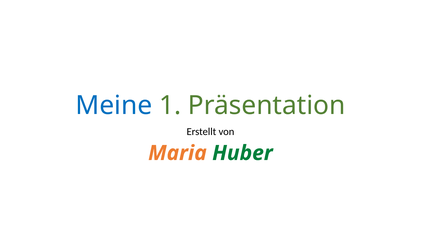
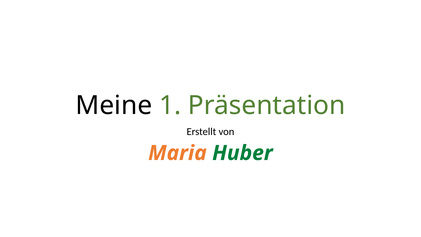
Meine colour: blue -> black
